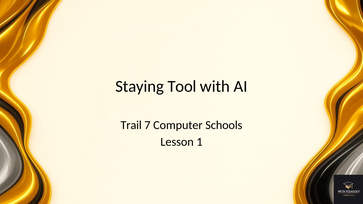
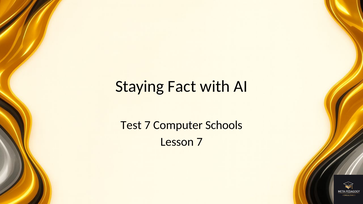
Tool: Tool -> Fact
Trail: Trail -> Test
Lesson 1: 1 -> 7
